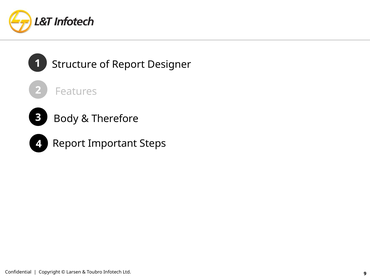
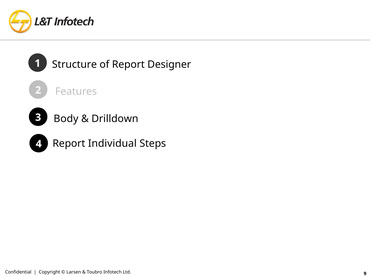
Therefore: Therefore -> Drilldown
Important: Important -> Individual
